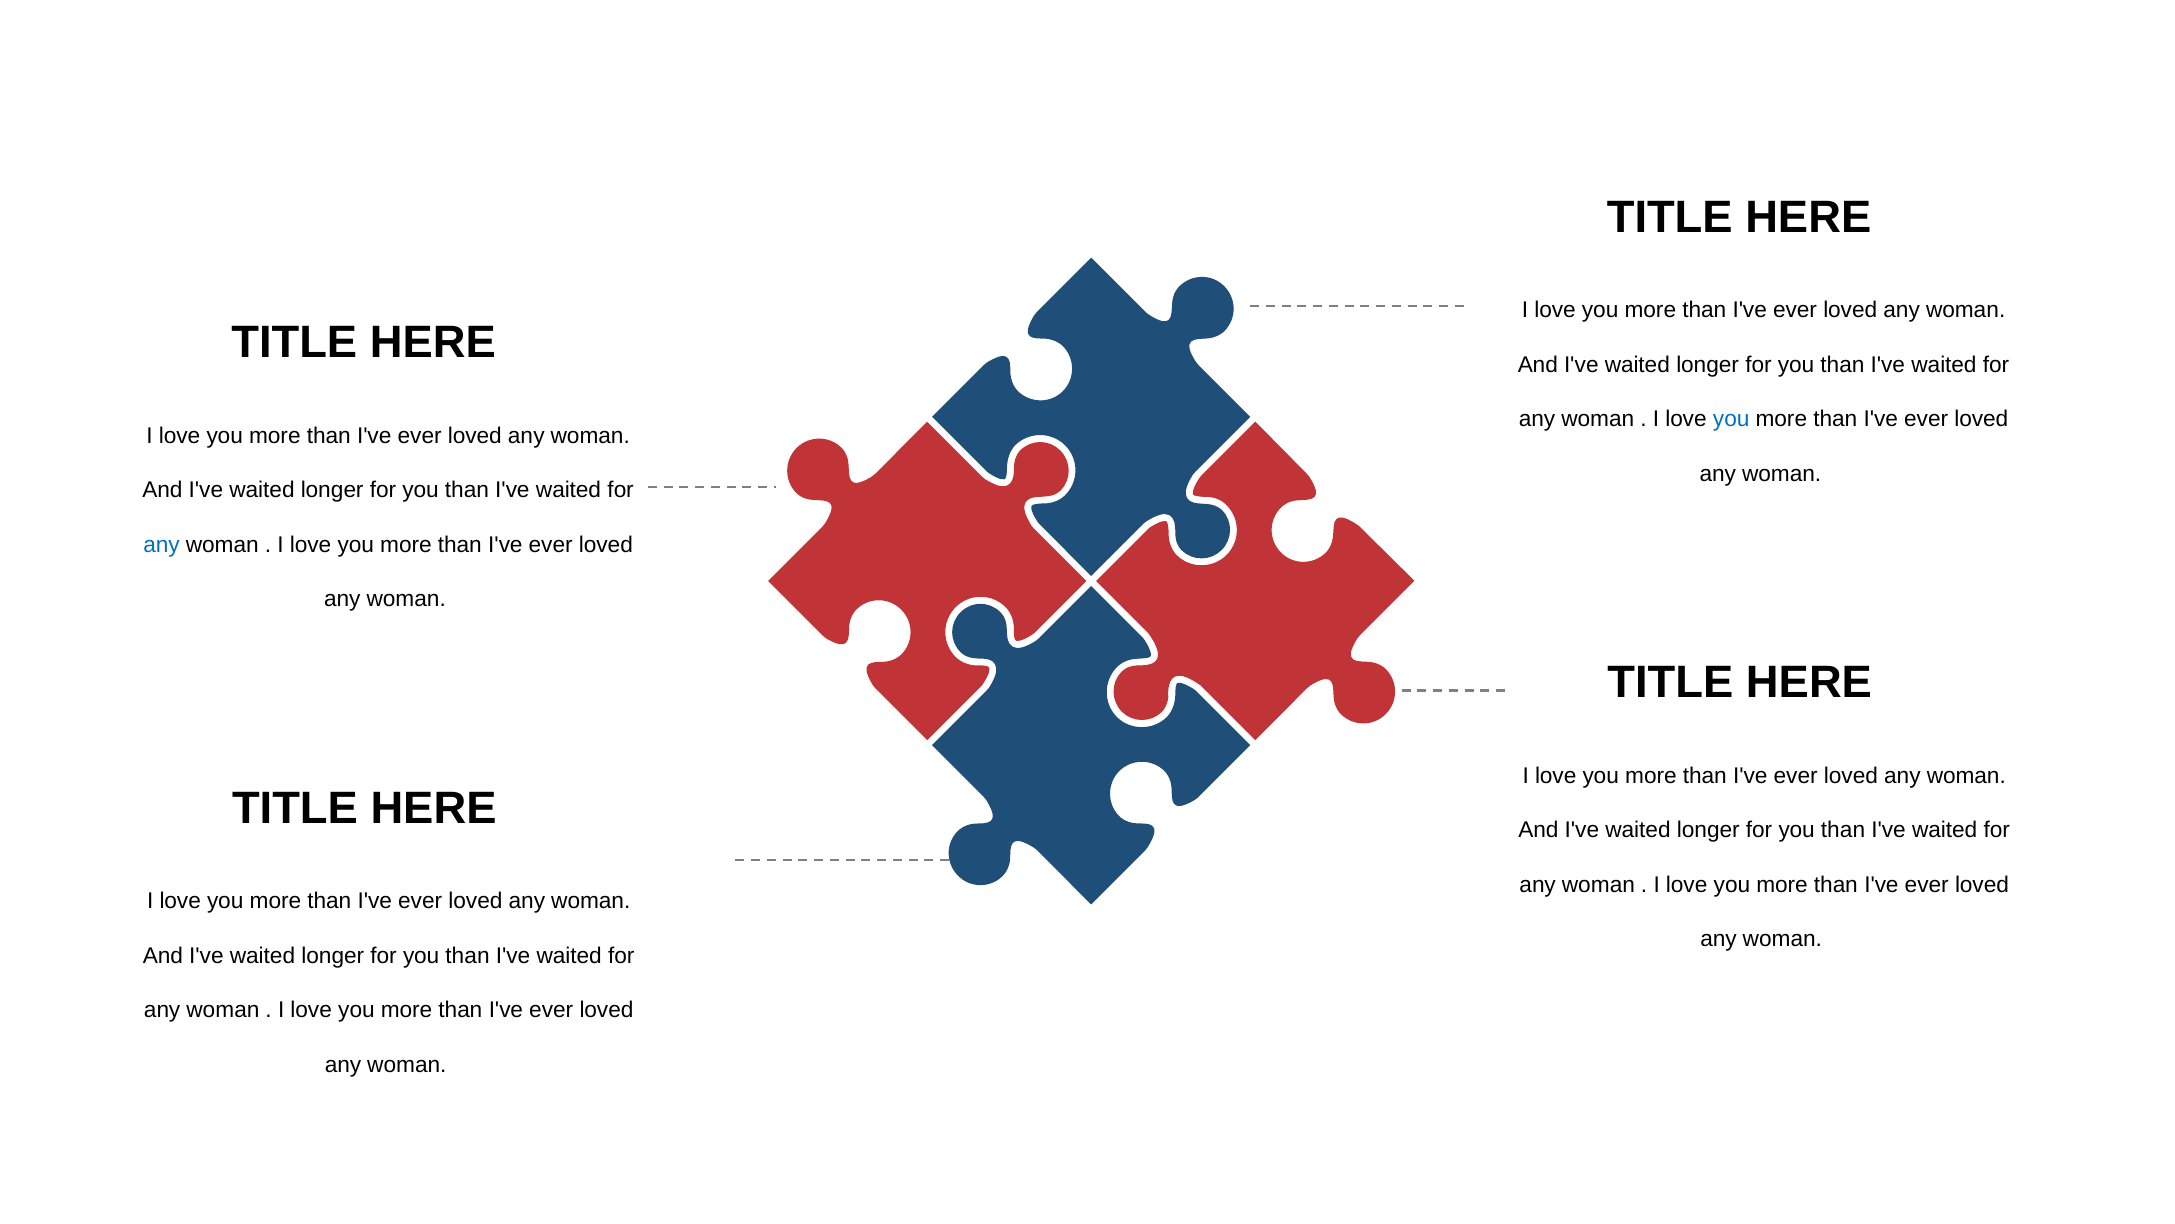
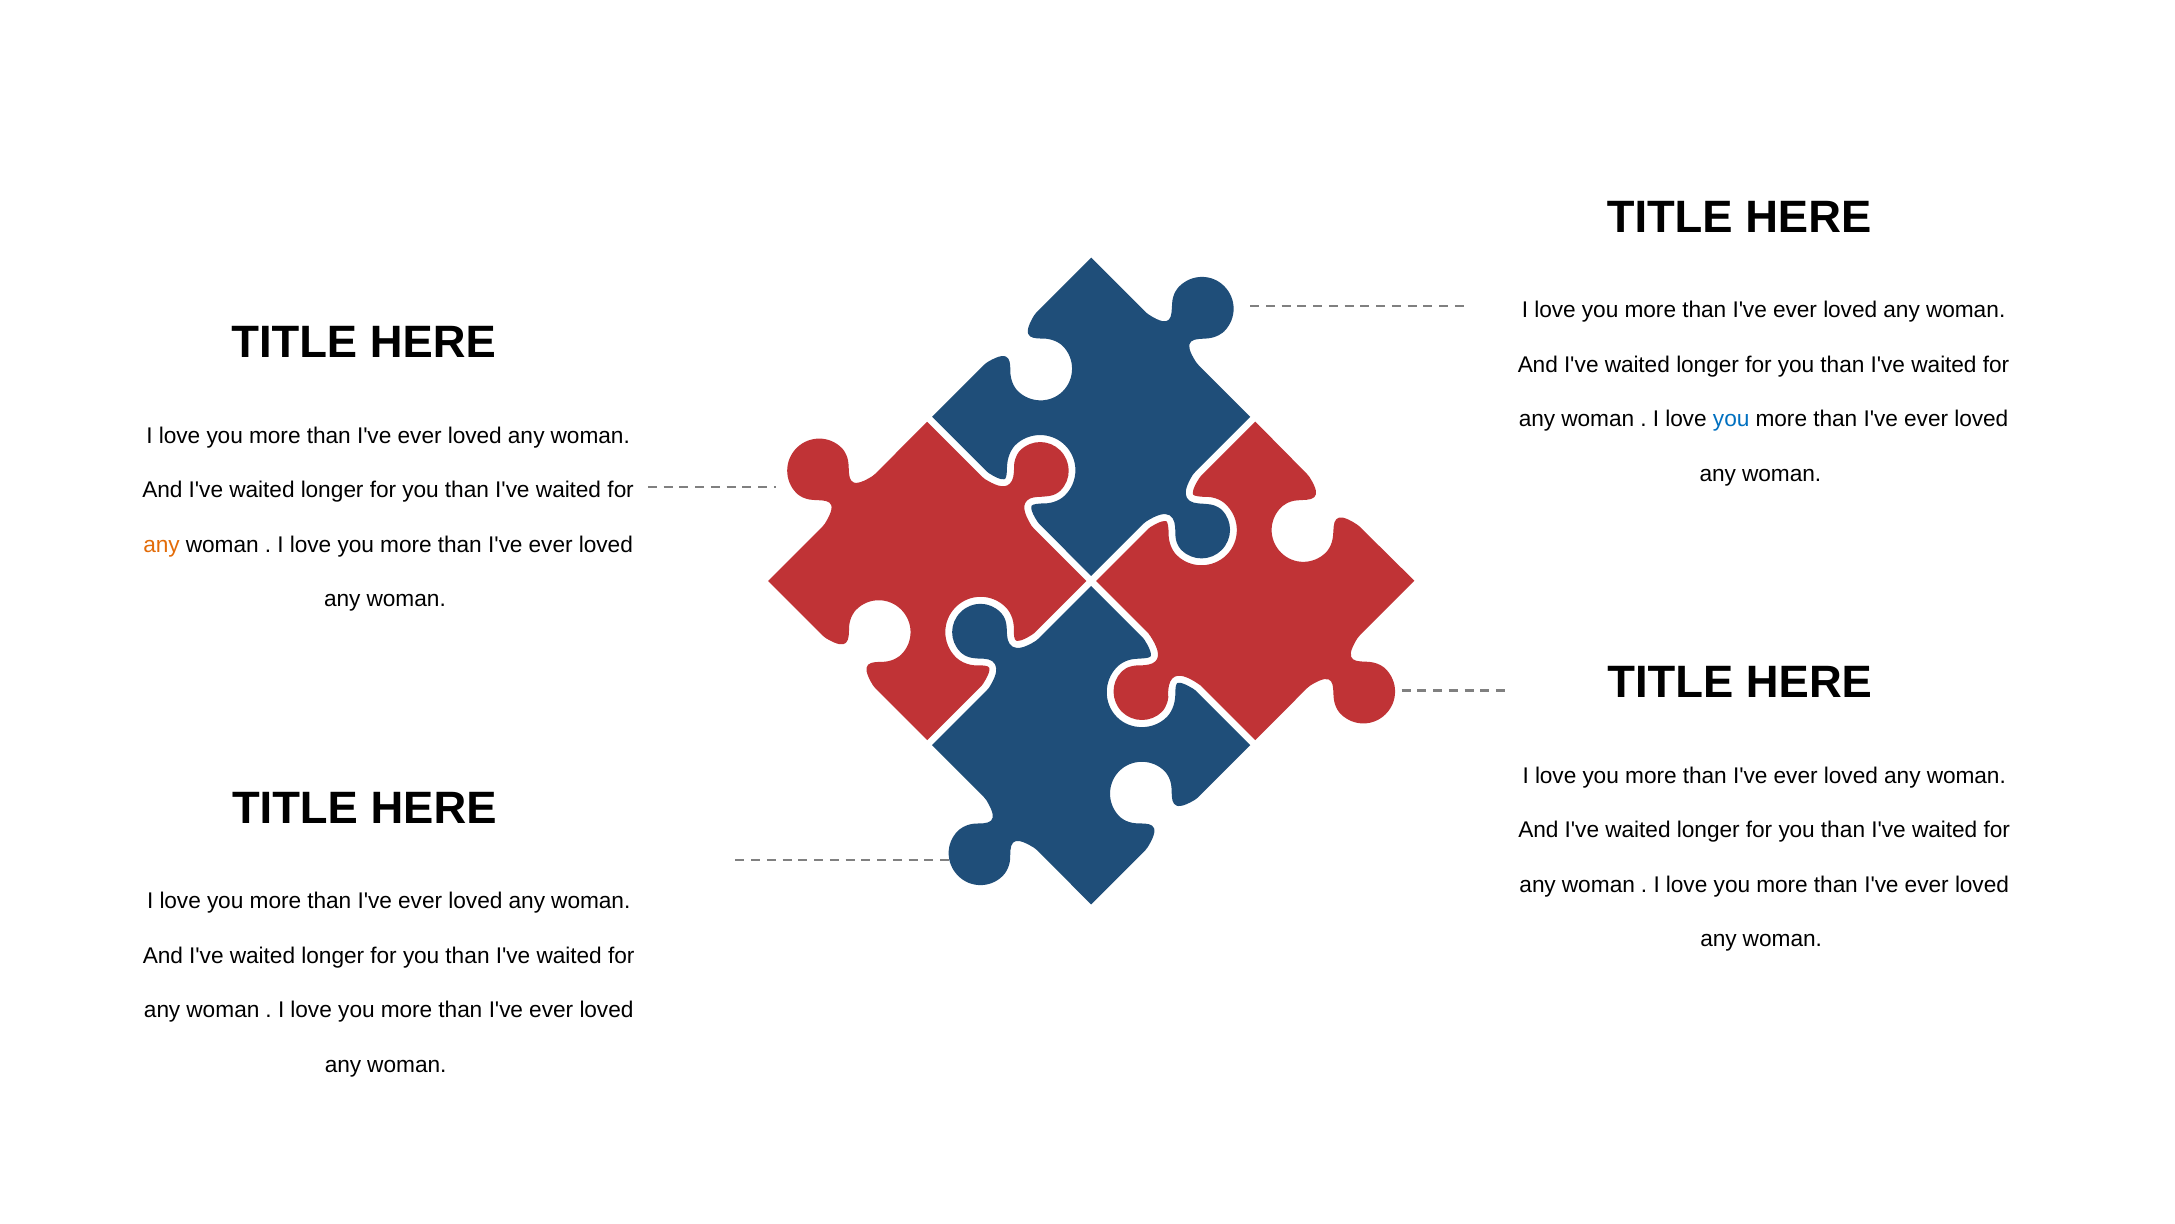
any at (162, 544) colour: blue -> orange
